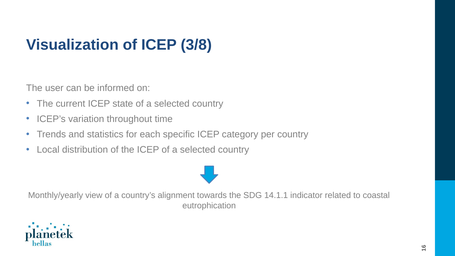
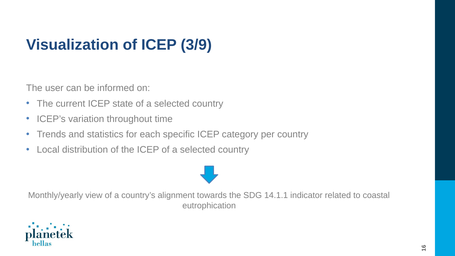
3/8: 3/8 -> 3/9
